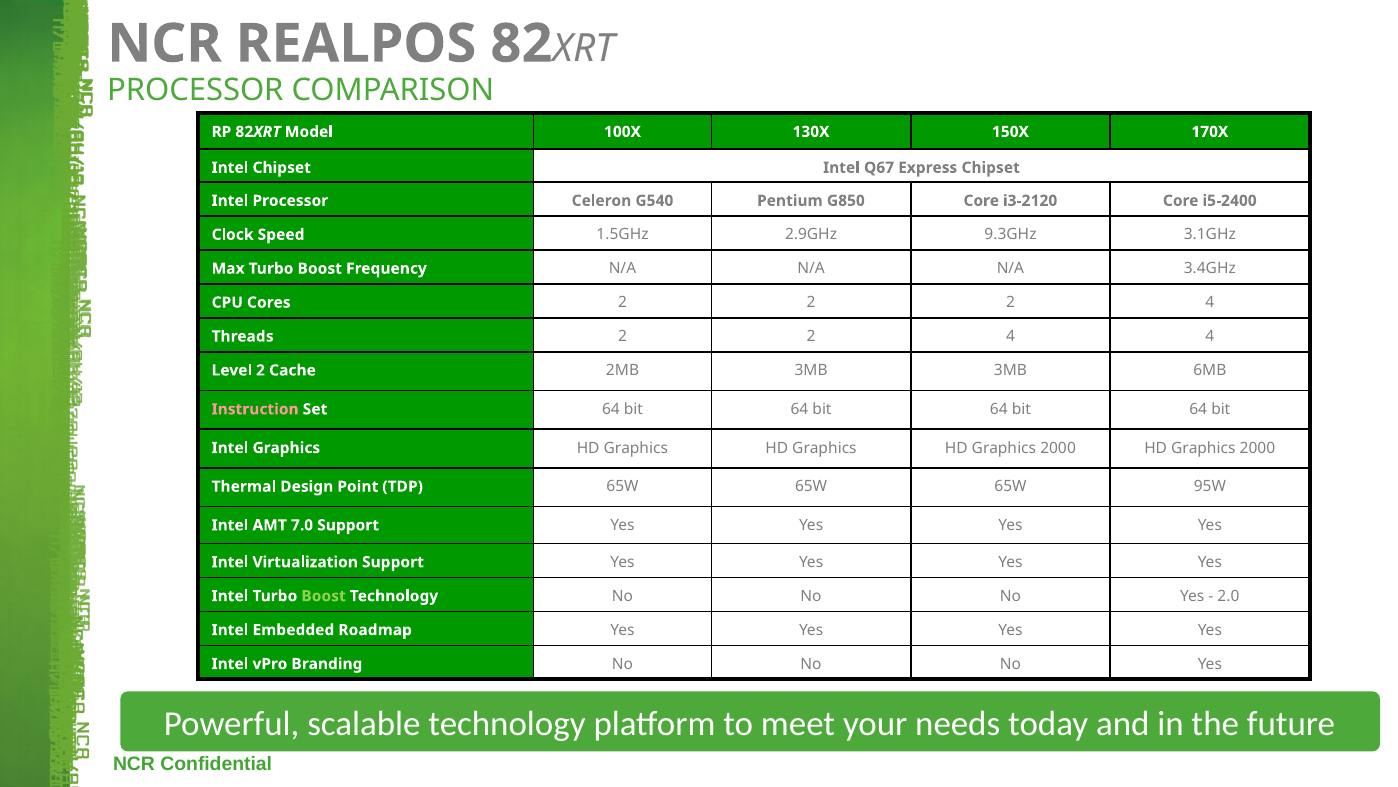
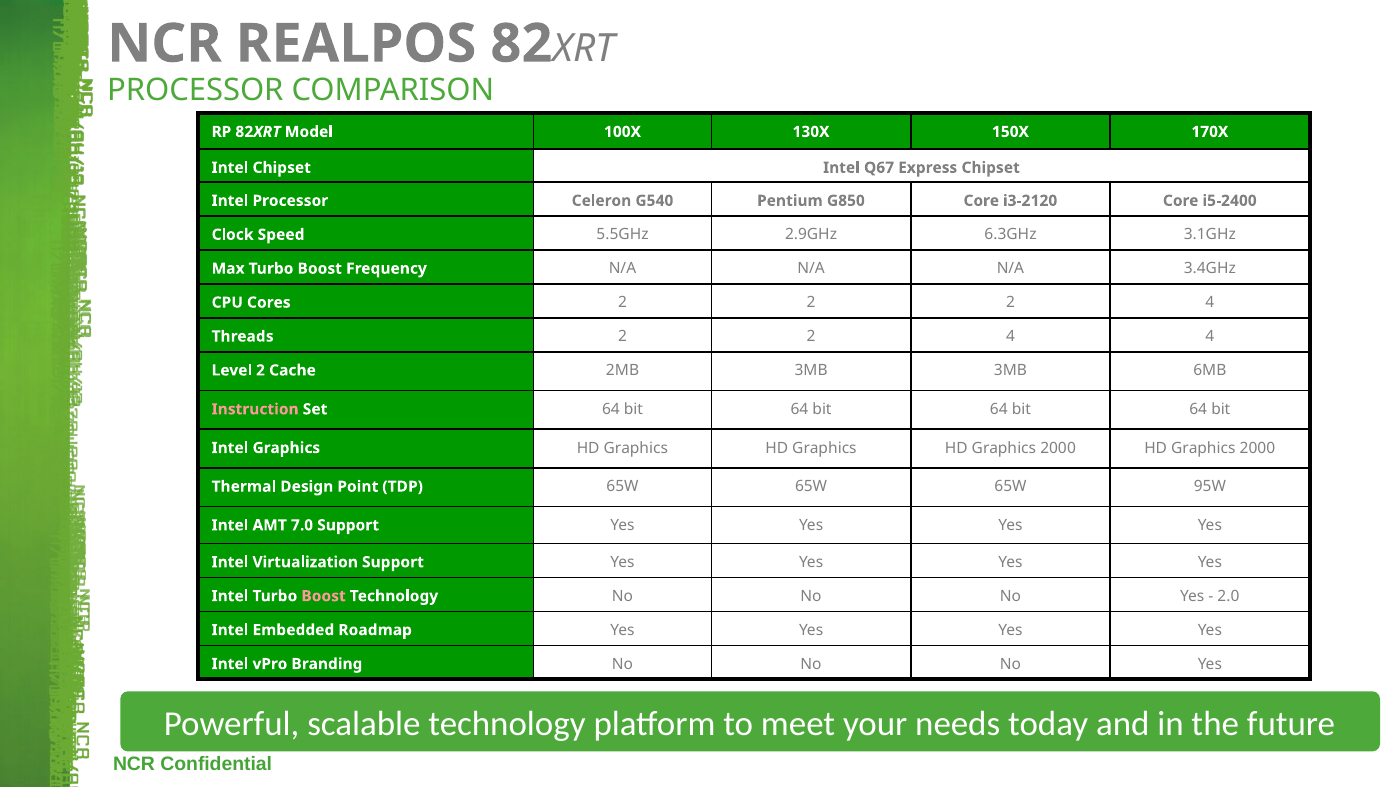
1.5GHz: 1.5GHz -> 5.5GHz
9.3GHz: 9.3GHz -> 6.3GHz
Boost at (324, 596) colour: light green -> pink
